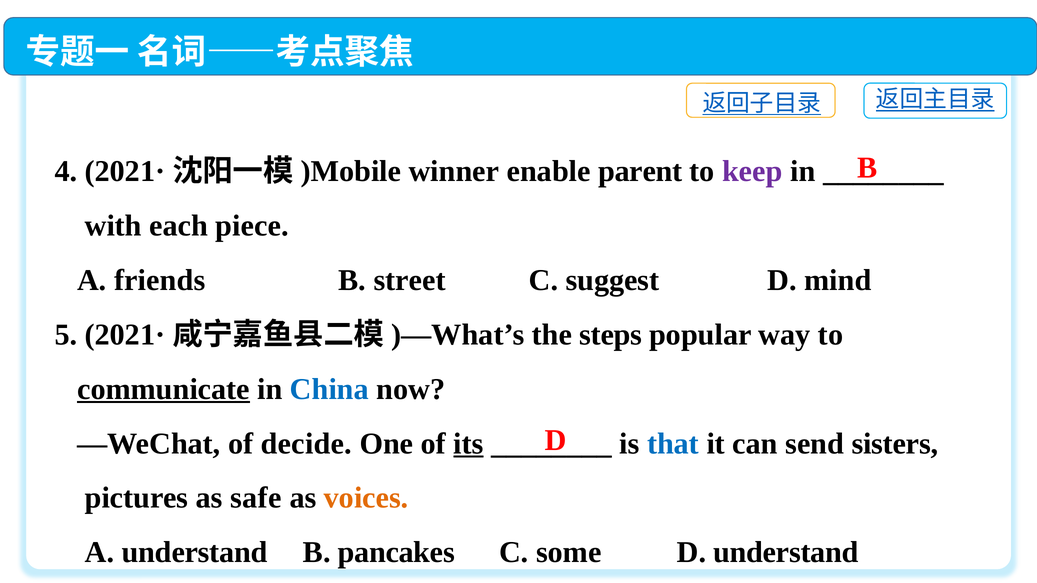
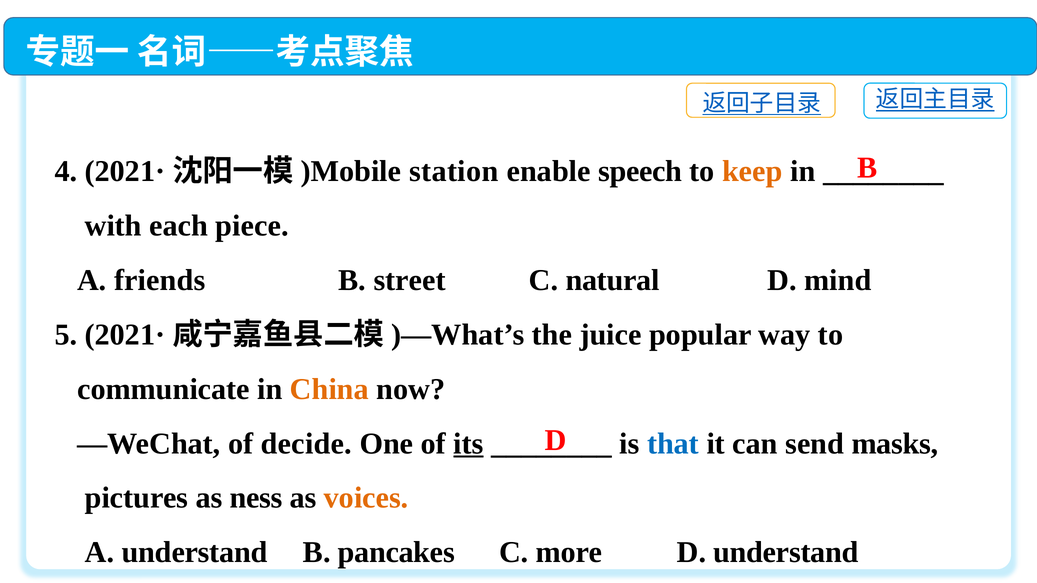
winner: winner -> station
parent: parent -> speech
keep colour: purple -> orange
suggest: suggest -> natural
steps: steps -> juice
communicate underline: present -> none
China colour: blue -> orange
sisters: sisters -> masks
safe: safe -> ness
some: some -> more
